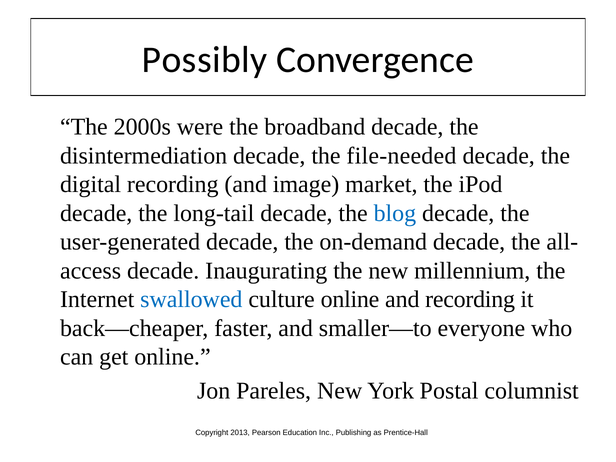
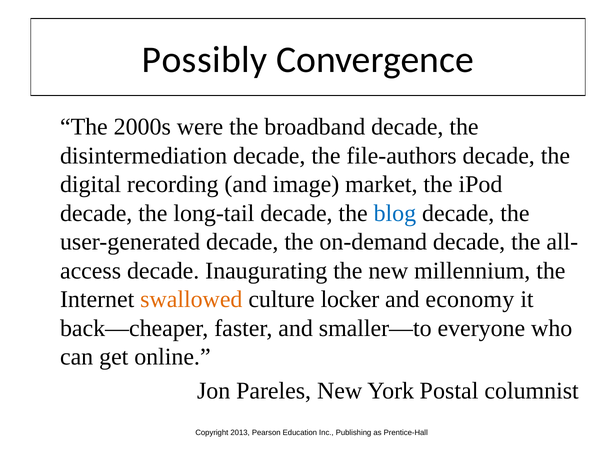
file-needed: file-needed -> file-authors
swallowed colour: blue -> orange
culture online: online -> locker
and recording: recording -> economy
